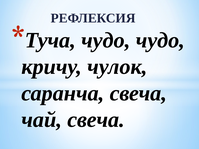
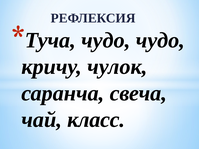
чай свеча: свеча -> класс
